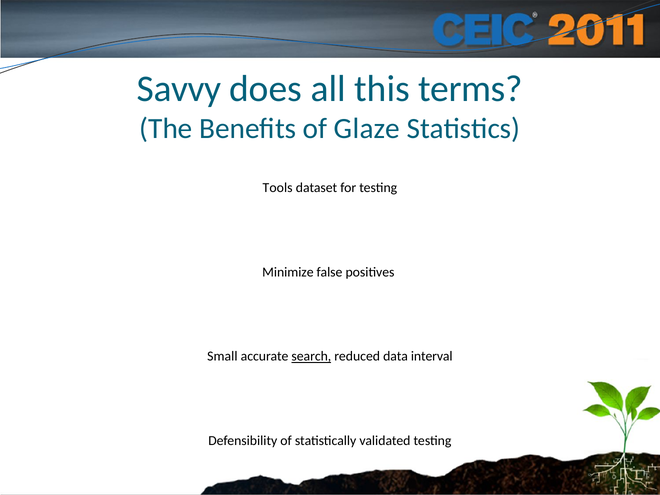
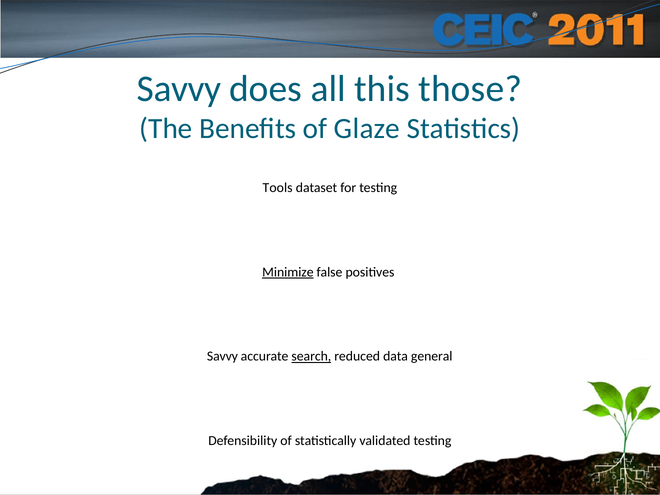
terms: terms -> those
Minimize underline: none -> present
Small at (222, 356): Small -> Savvy
interval: interval -> general
